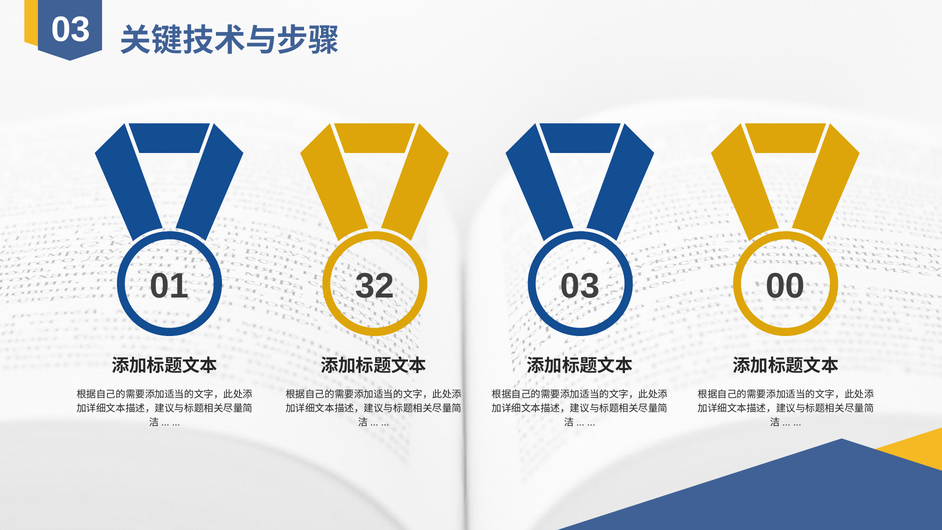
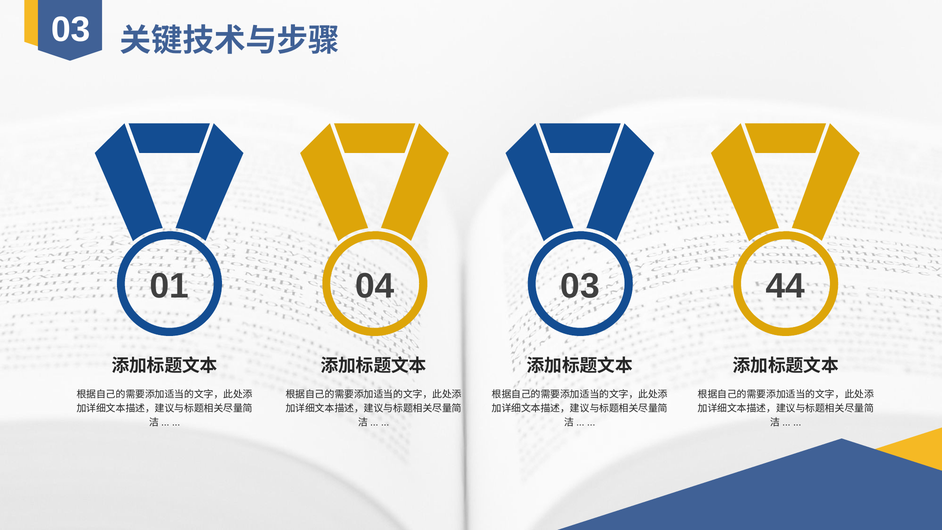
32: 32 -> 04
00: 00 -> 44
